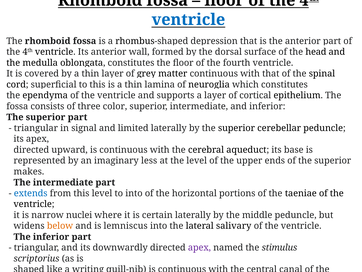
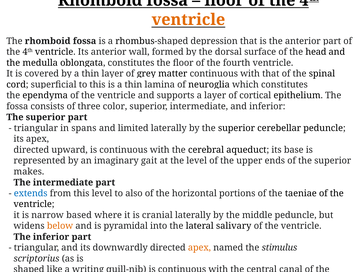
ventricle at (188, 20) colour: blue -> orange
signal: signal -> spans
less: less -> gait
to into: into -> also
nuclei: nuclei -> based
certain: certain -> cranial
lemniscus: lemniscus -> pyramidal
apex at (199, 247) colour: purple -> orange
